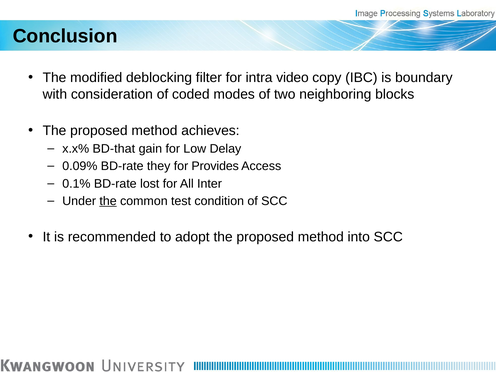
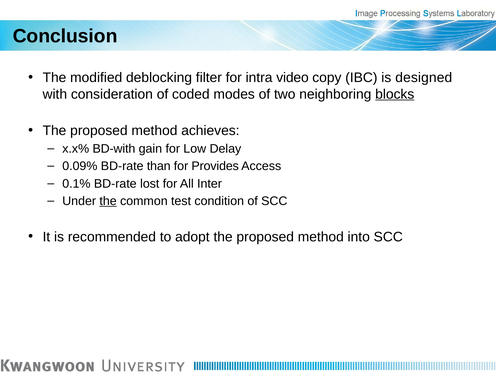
boundary: boundary -> designed
blocks underline: none -> present
BD-that: BD-that -> BD-with
they: they -> than
